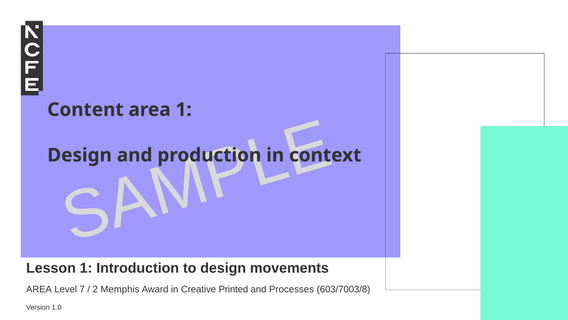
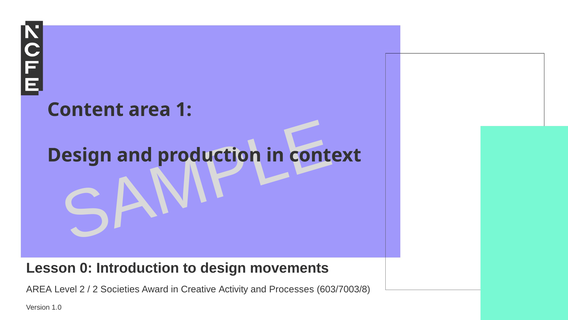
Lesson 1: 1 -> 0
Level 7: 7 -> 2
Memphis: Memphis -> Societies
Printed: Printed -> Activity
